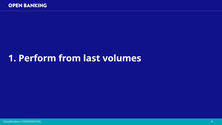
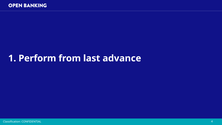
volumes: volumes -> advance
